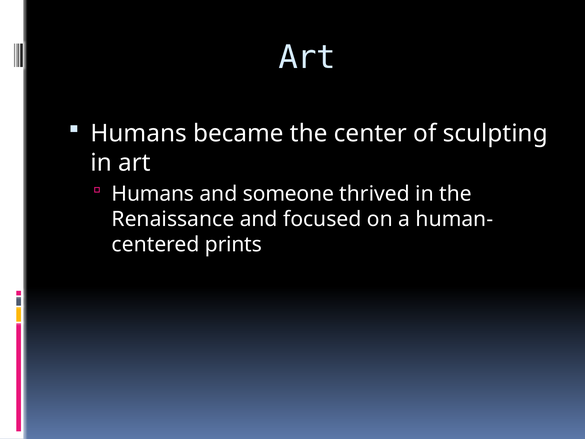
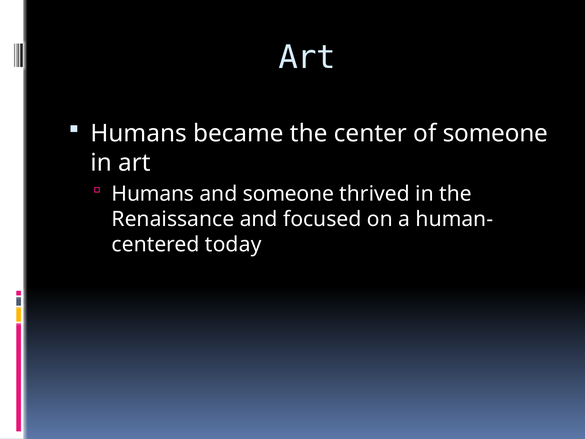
of sculpting: sculpting -> someone
prints: prints -> today
